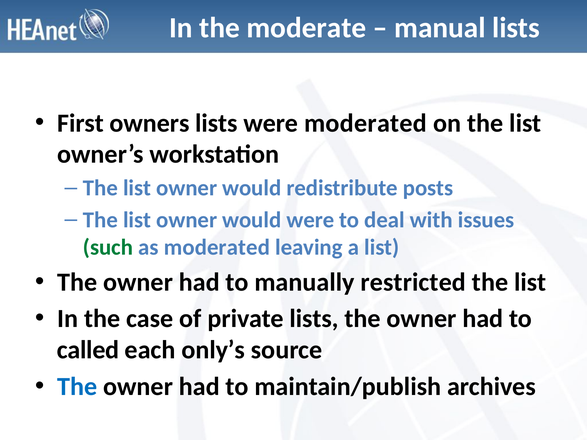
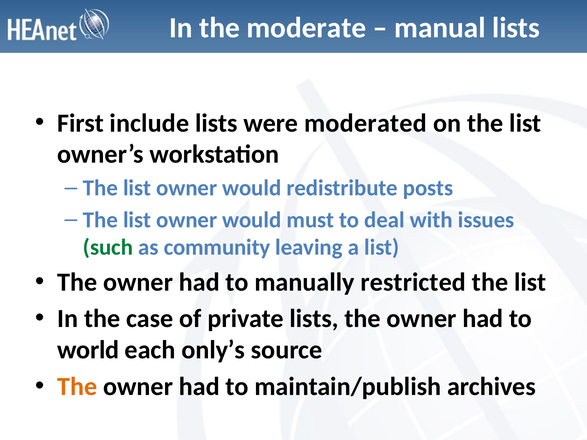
owners: owners -> include
would were: were -> must
as moderated: moderated -> community
called: called -> world
The at (77, 387) colour: blue -> orange
